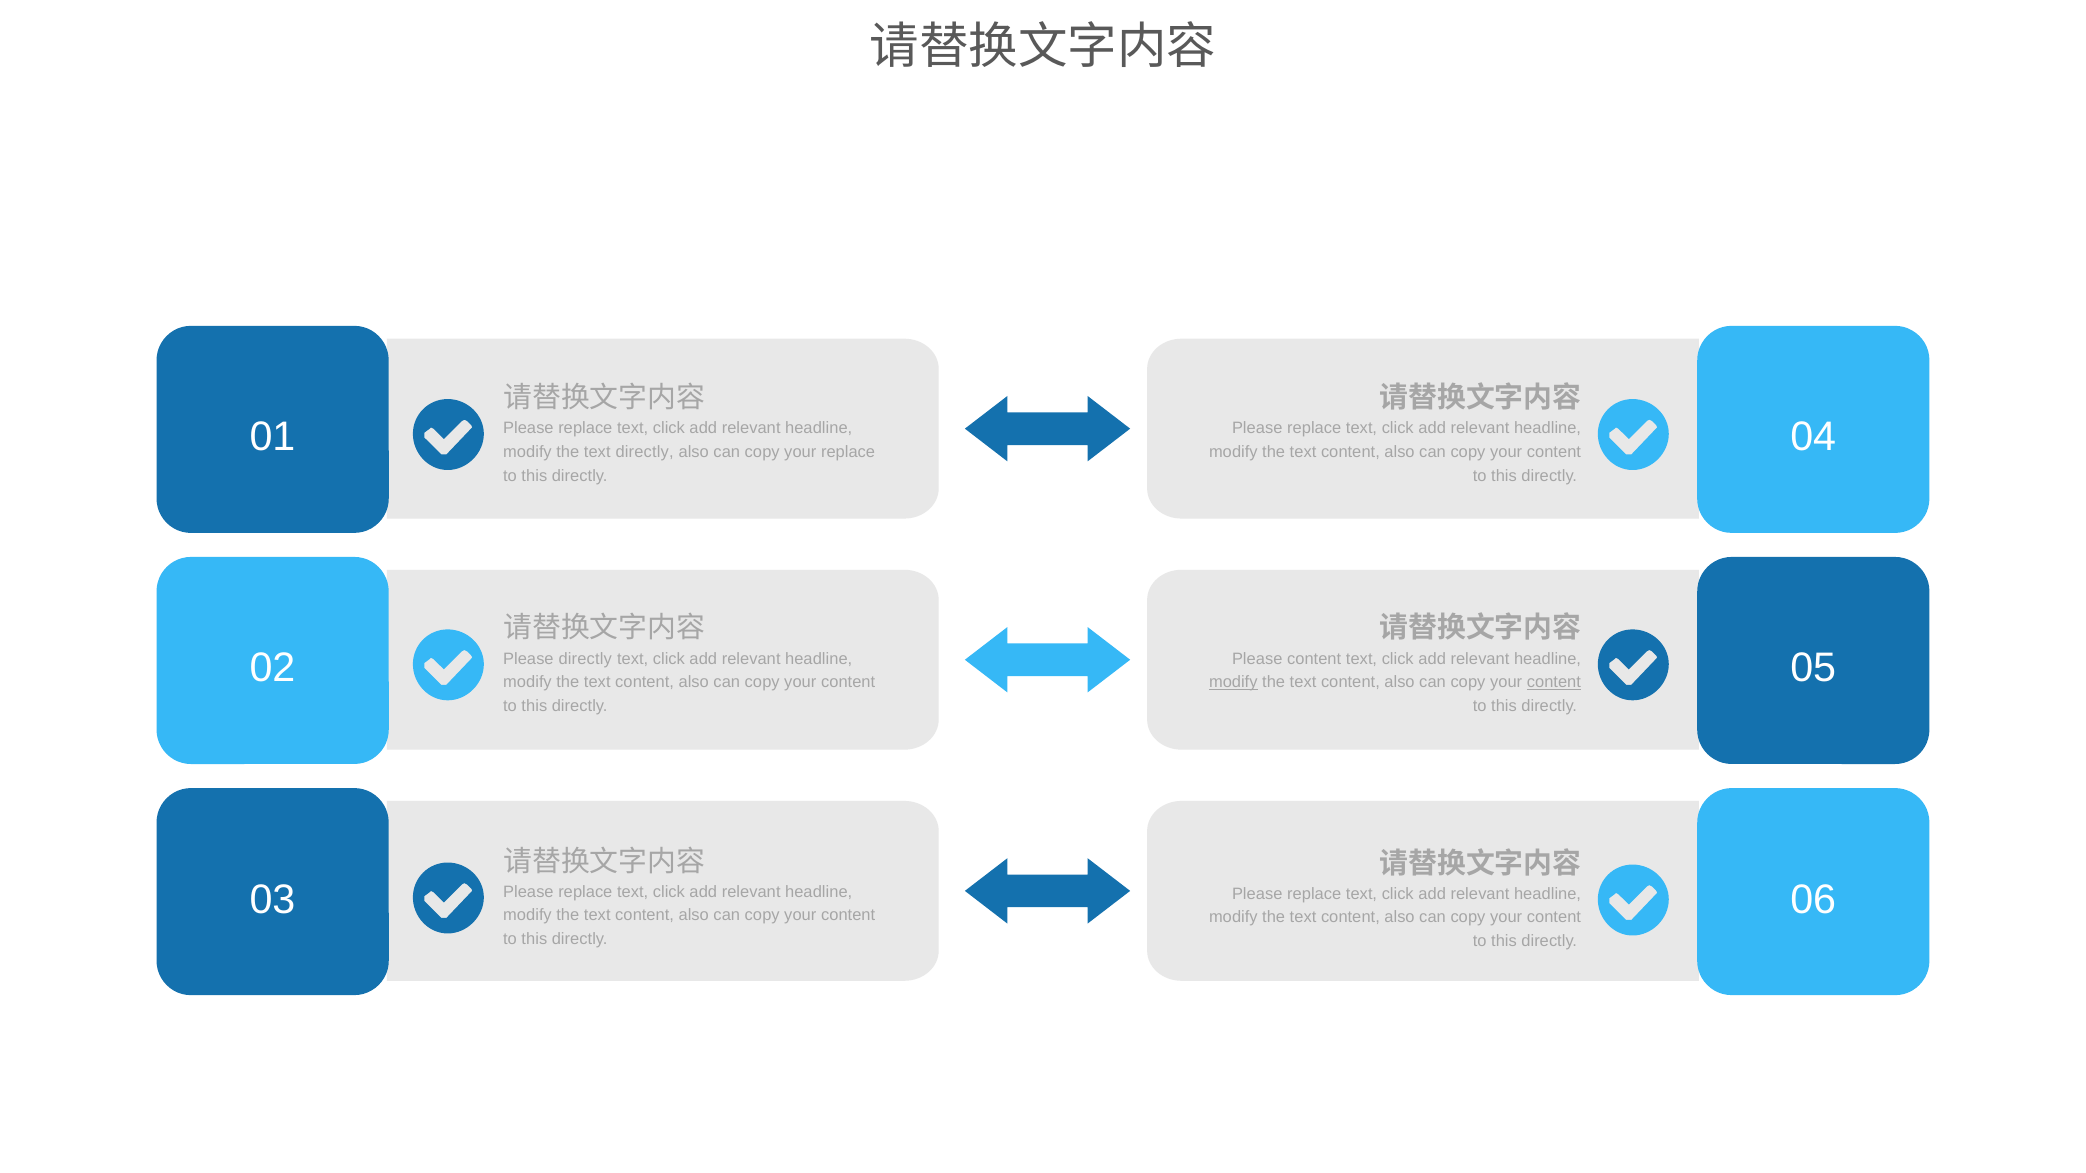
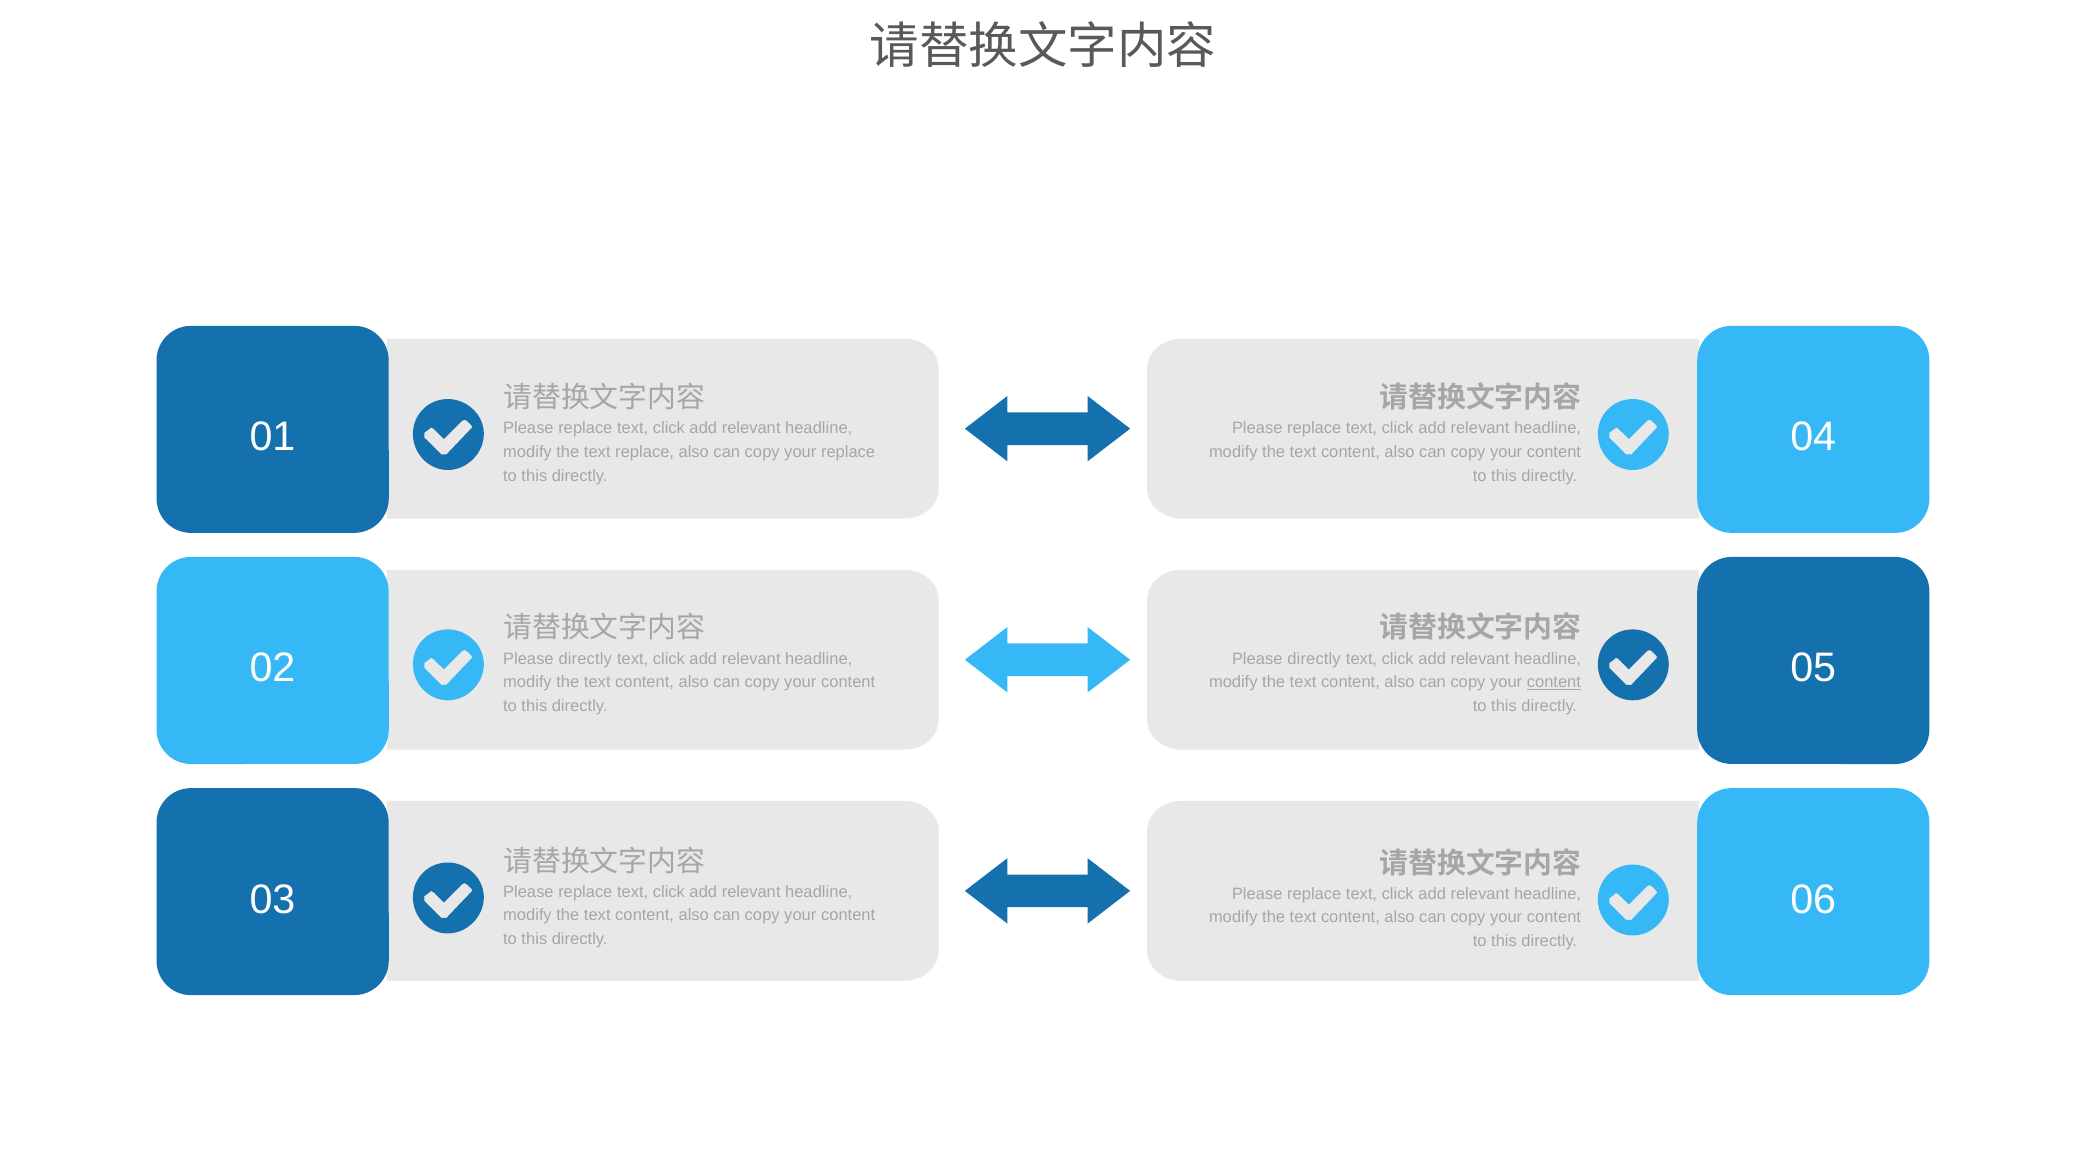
text directly: directly -> replace
content at (1314, 659): content -> directly
modify at (1233, 683) underline: present -> none
